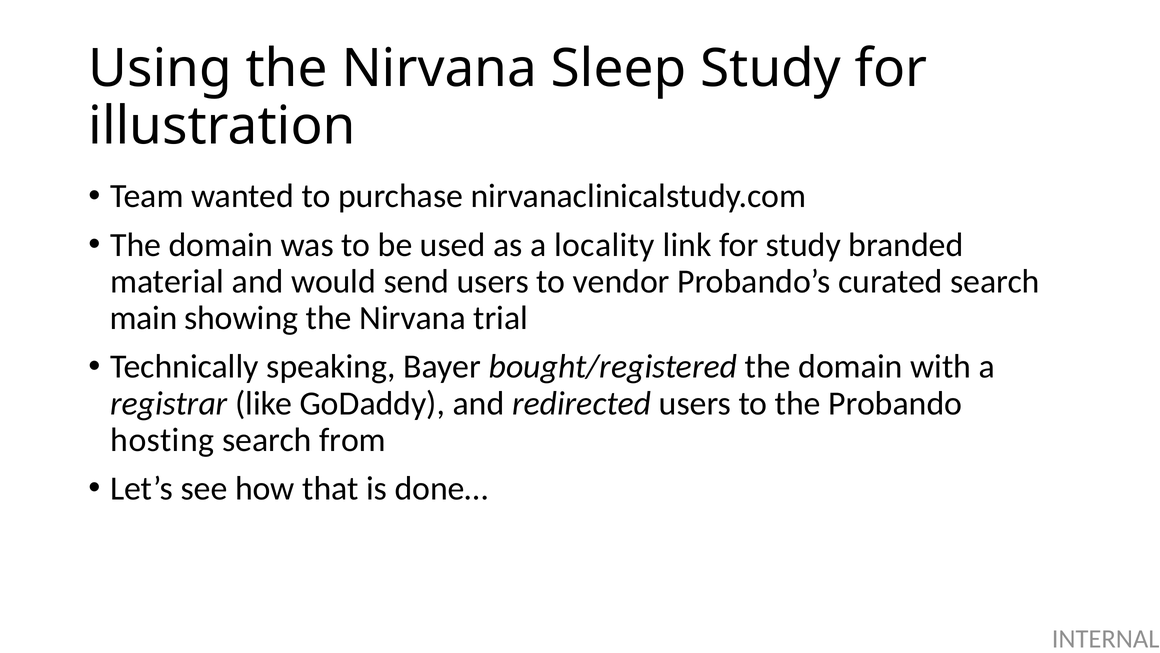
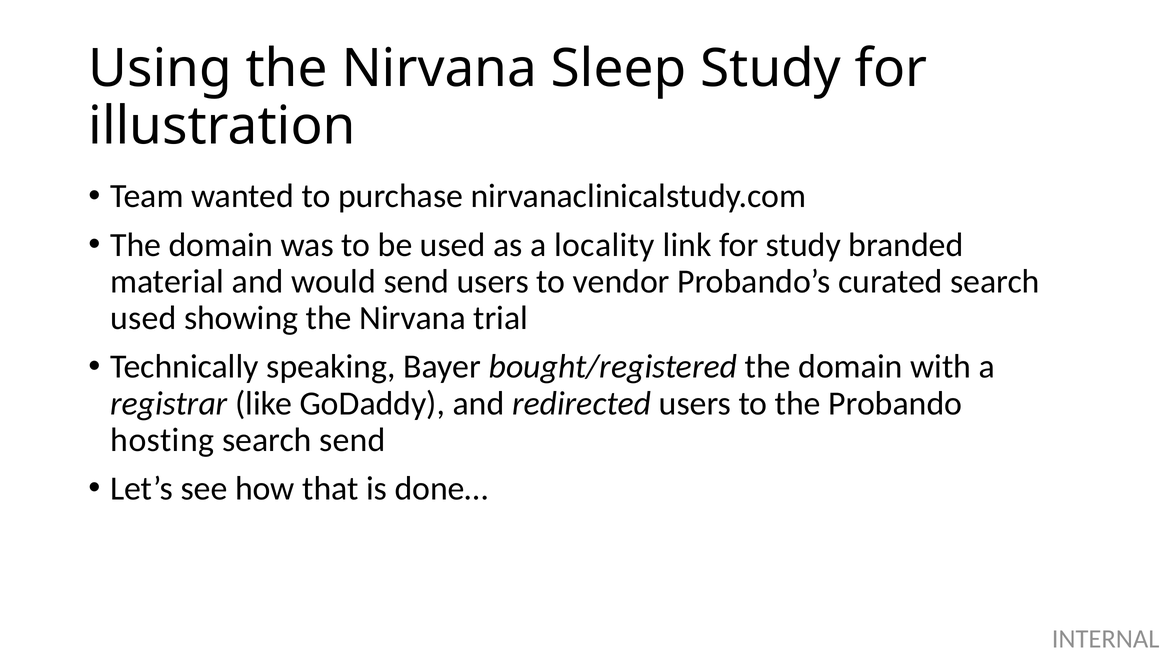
main at (143, 318): main -> used
search from: from -> send
